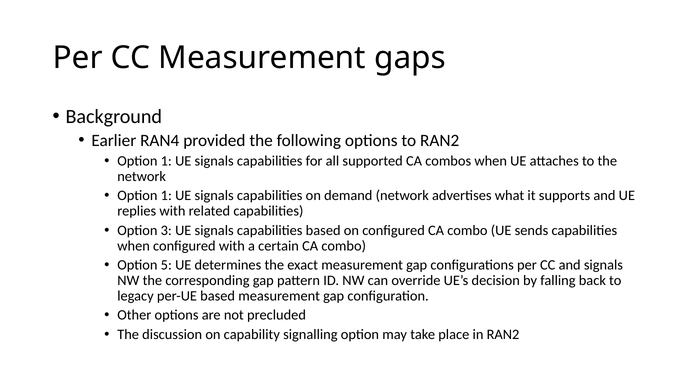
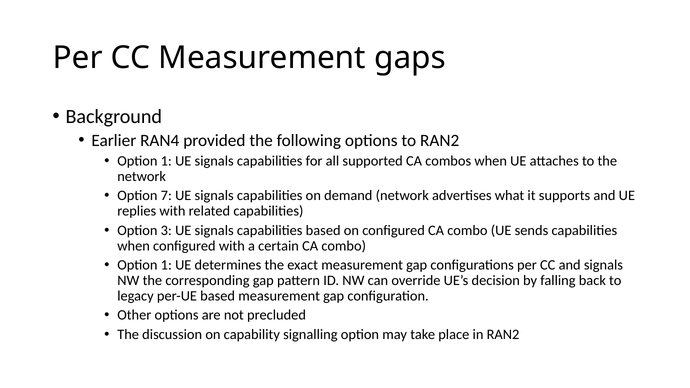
1 at (166, 196): 1 -> 7
5 at (166, 265): 5 -> 1
